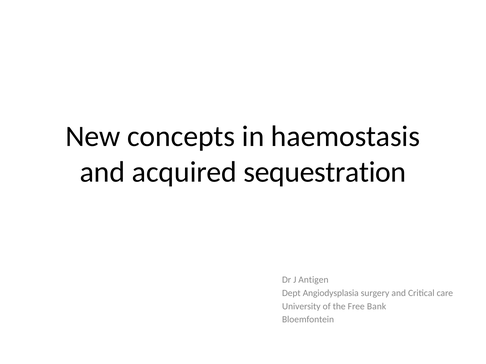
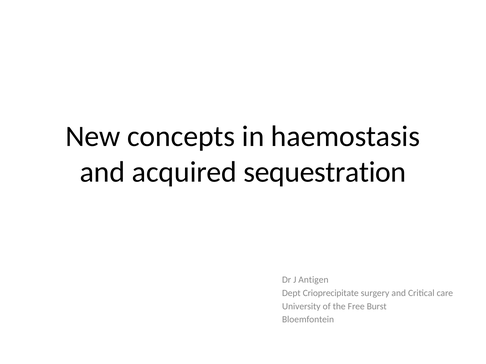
Angiodysplasia: Angiodysplasia -> Crioprecipitate
Bank: Bank -> Burst
